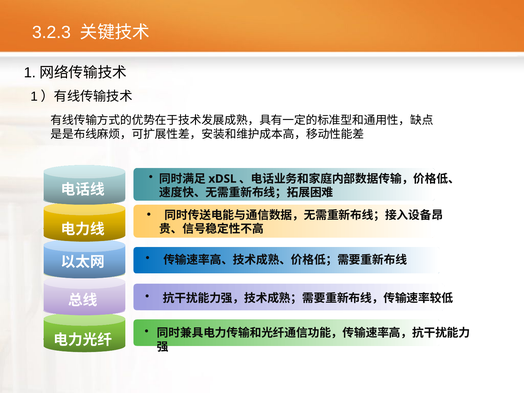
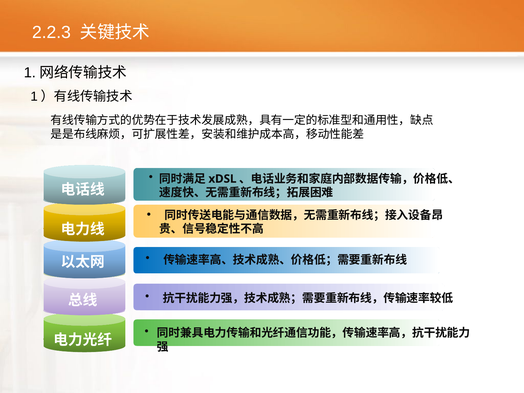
3.2.3: 3.2.3 -> 2.2.3
